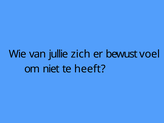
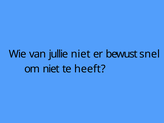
jullie zich: zich -> niet
voel: voel -> snel
